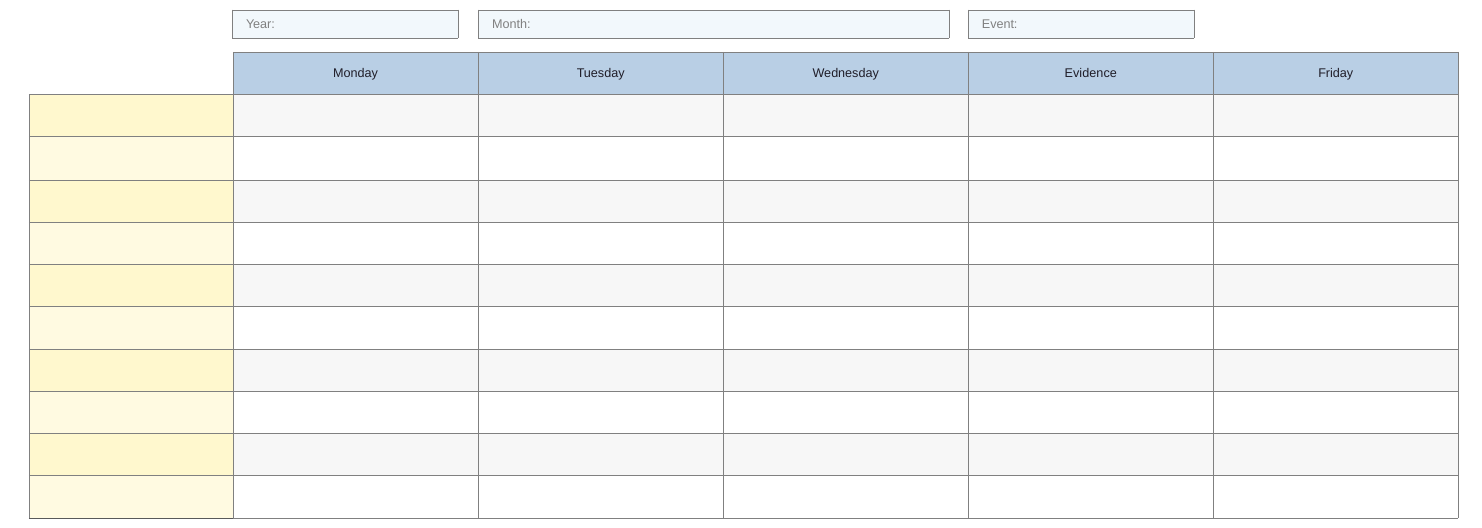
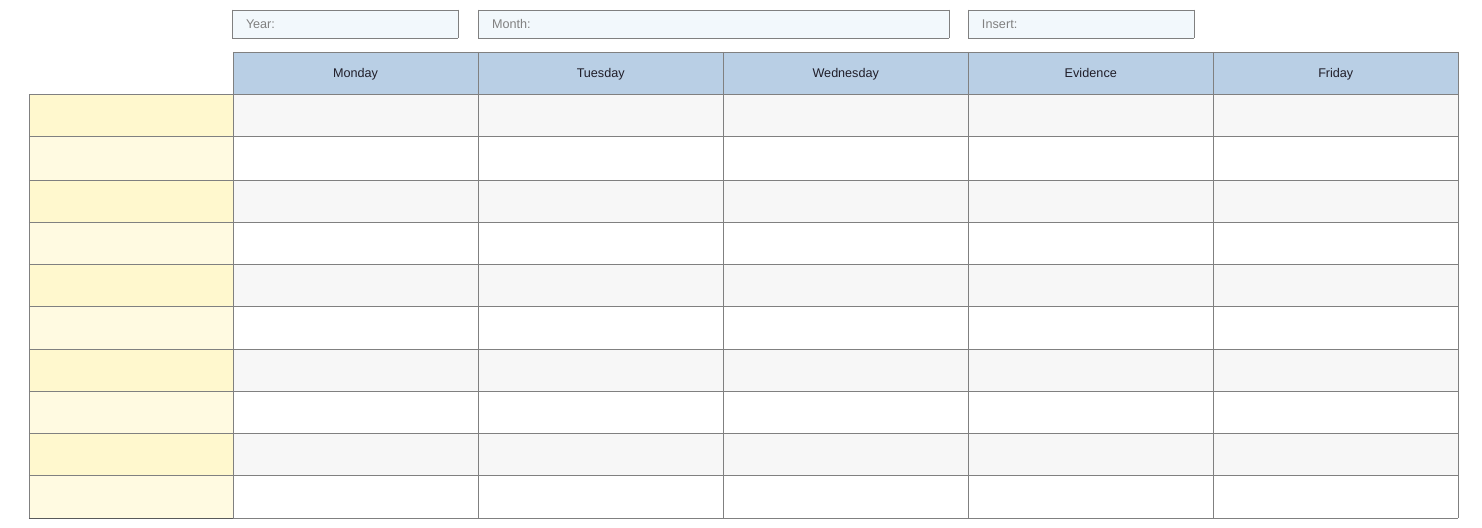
Event: Event -> Insert
